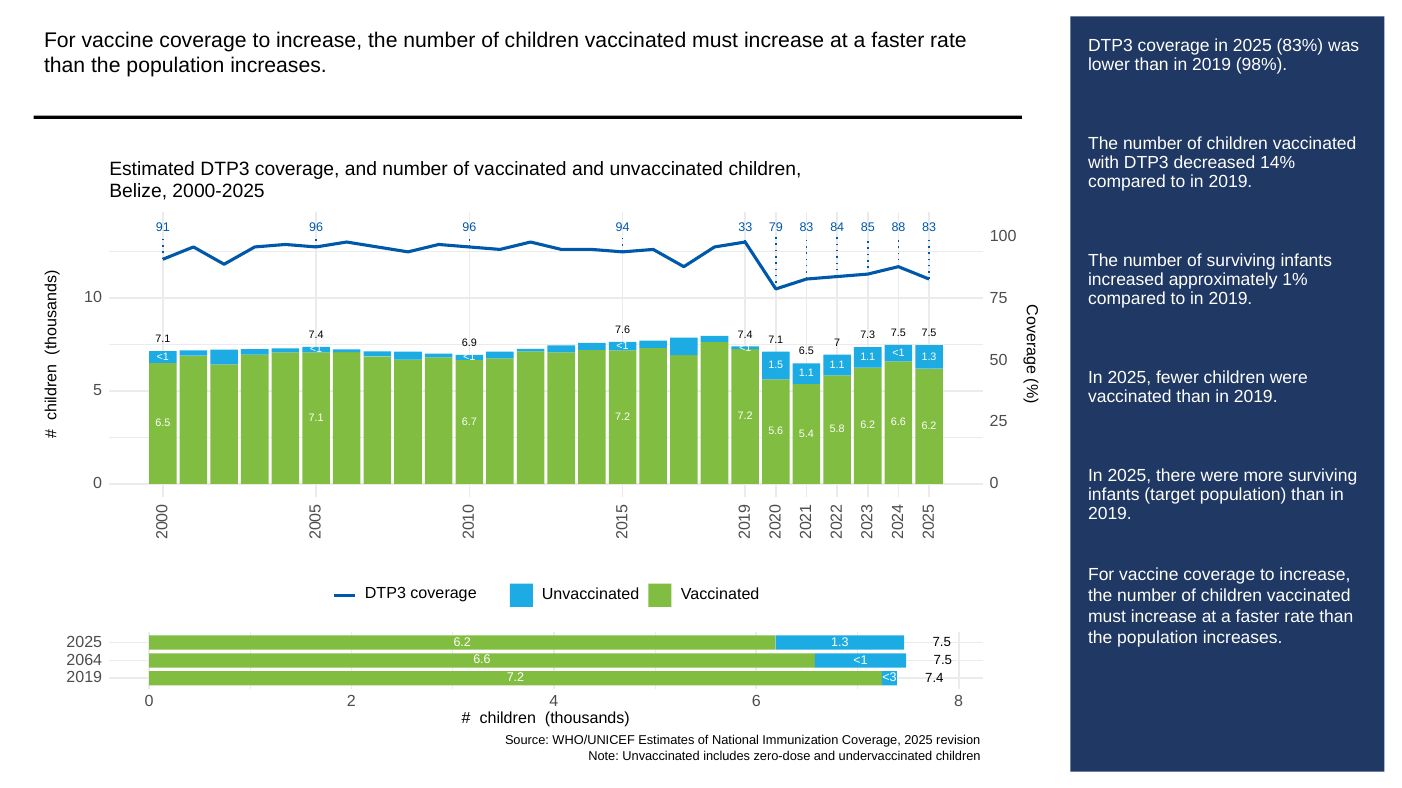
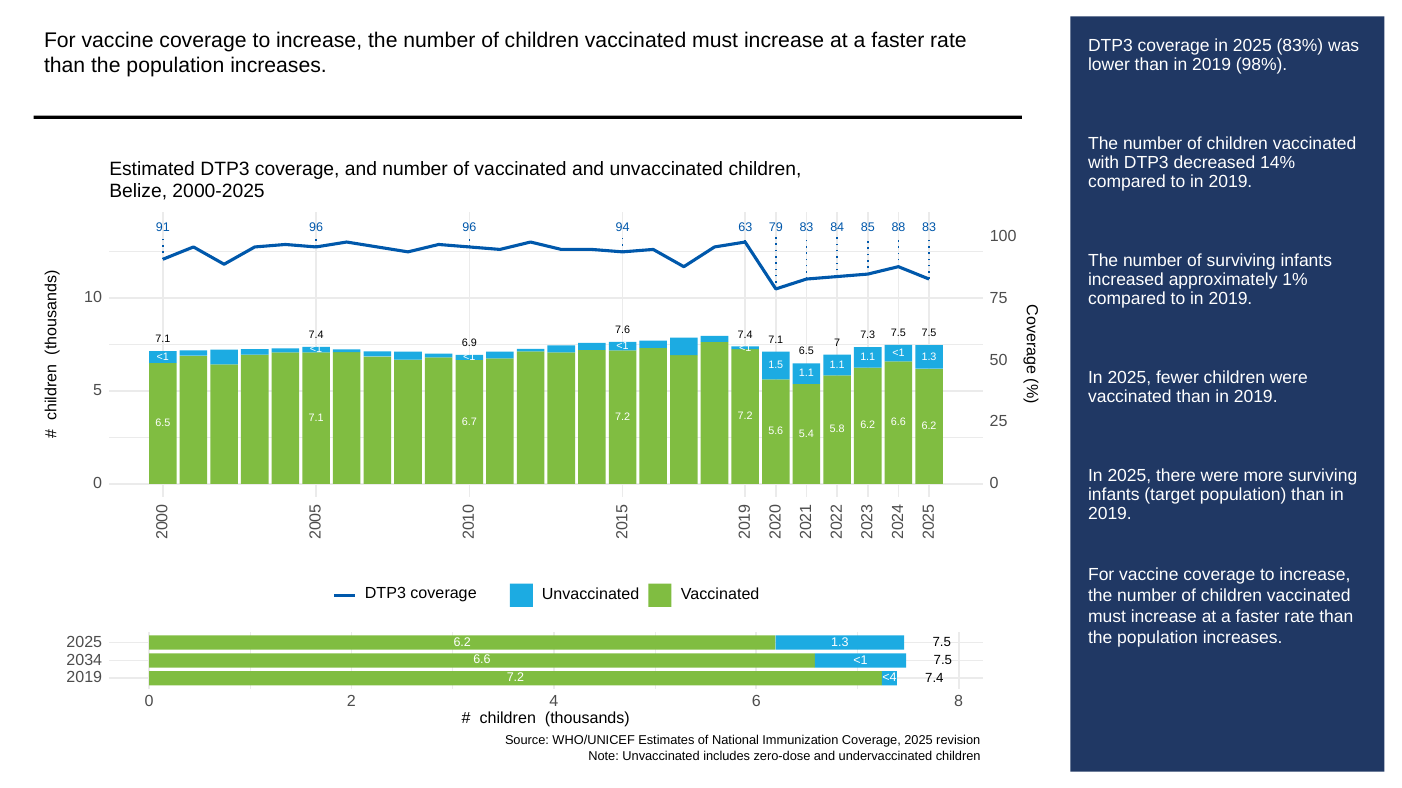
33: 33 -> 63
2064: 2064 -> 2034
<3: <3 -> <4
